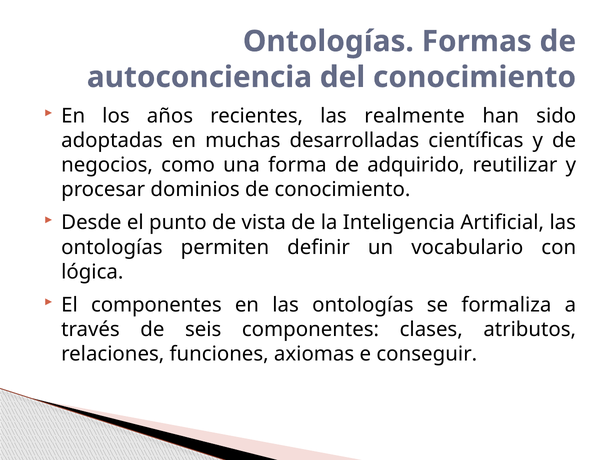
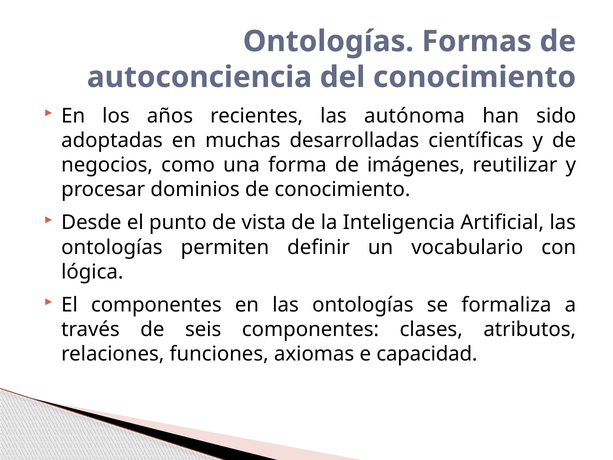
realmente: realmente -> autónoma
adquirido: adquirido -> imágenes
conseguir: conseguir -> capacidad
